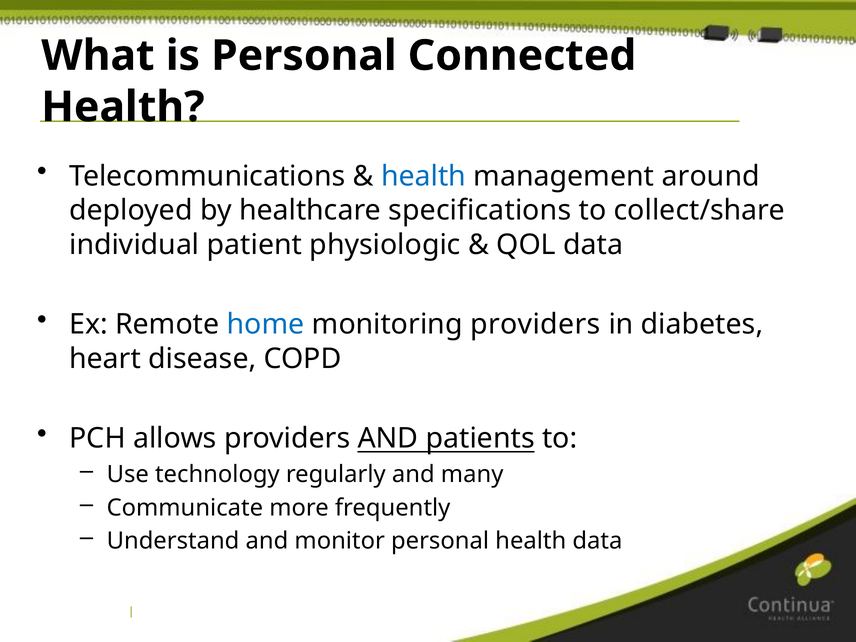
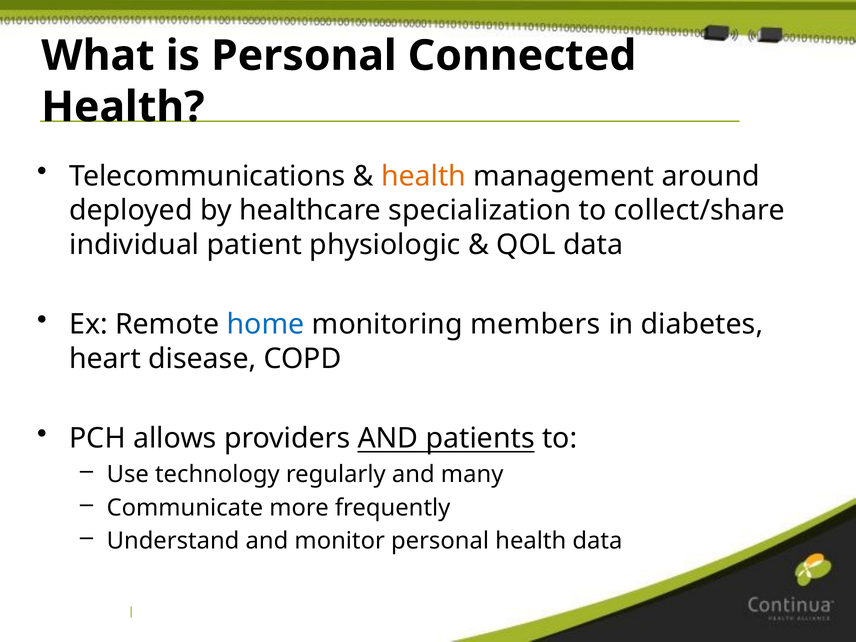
health at (424, 176) colour: blue -> orange
specifications: specifications -> specialization
monitoring providers: providers -> members
